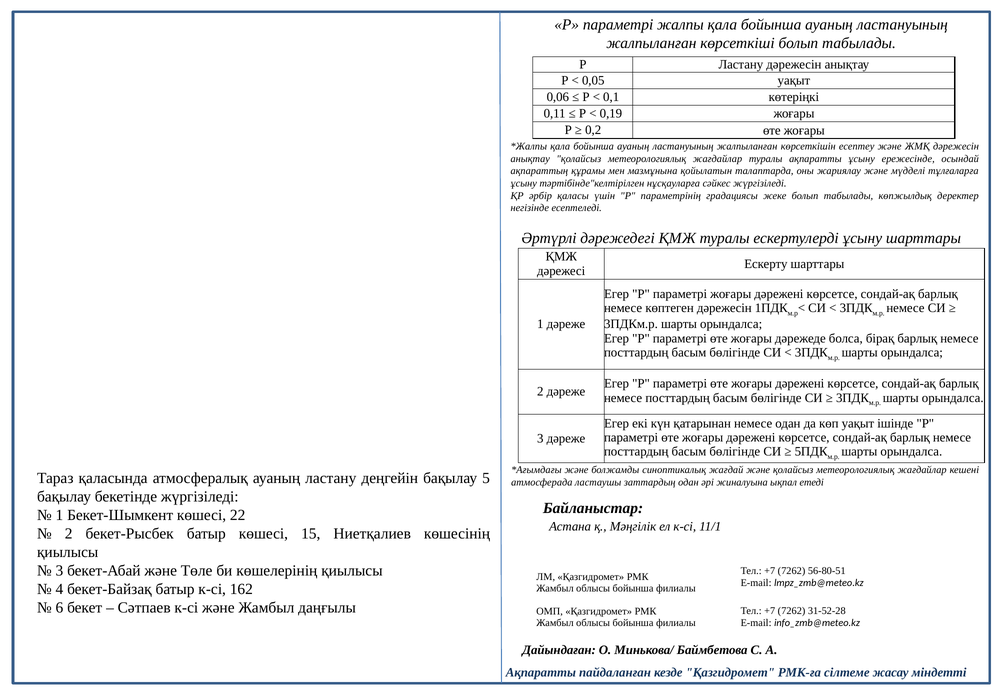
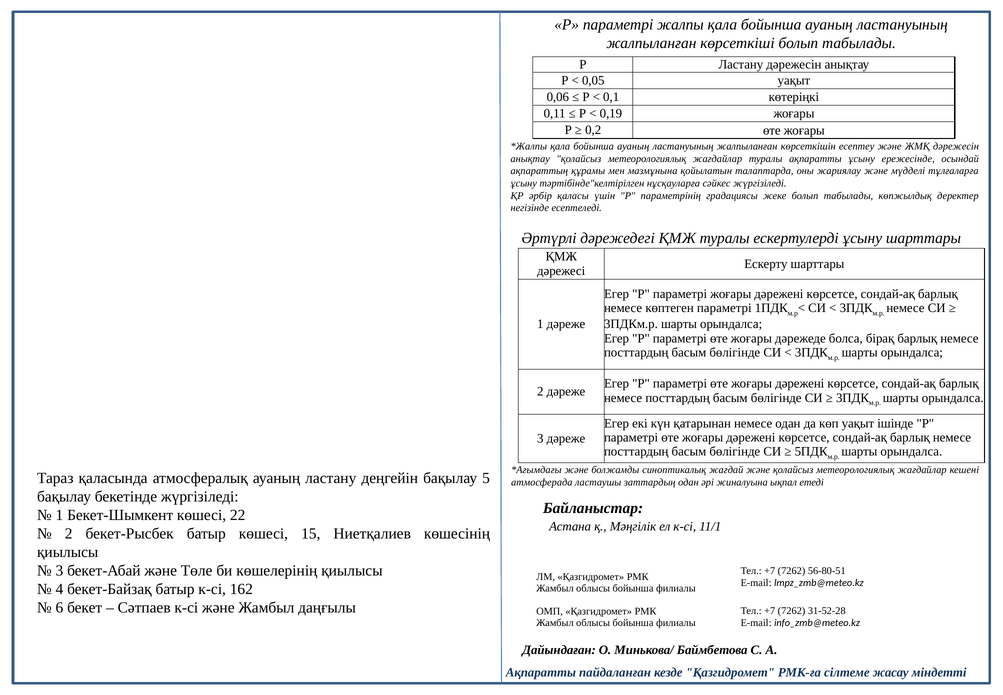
көптеген дәрежесін: дәрежесін -> параметрі
